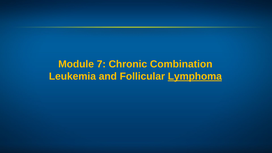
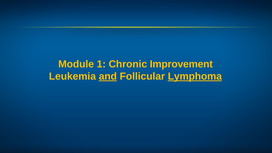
7: 7 -> 1
Combination: Combination -> Improvement
and underline: none -> present
